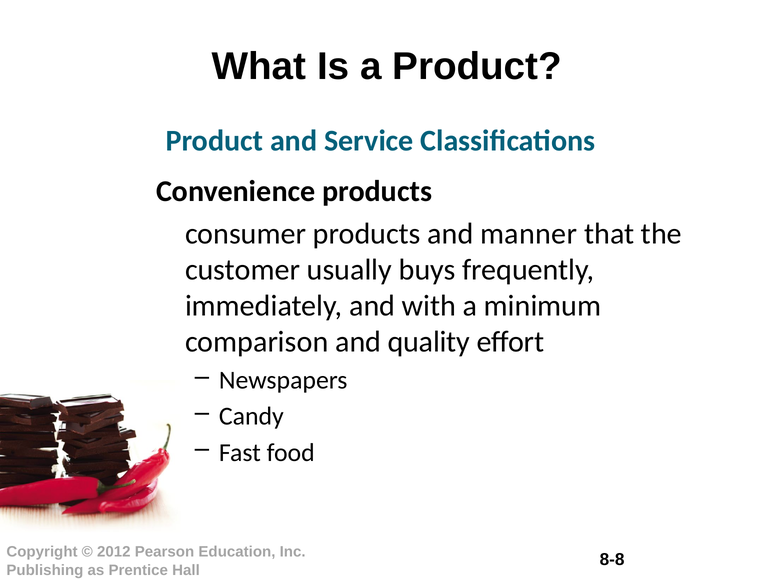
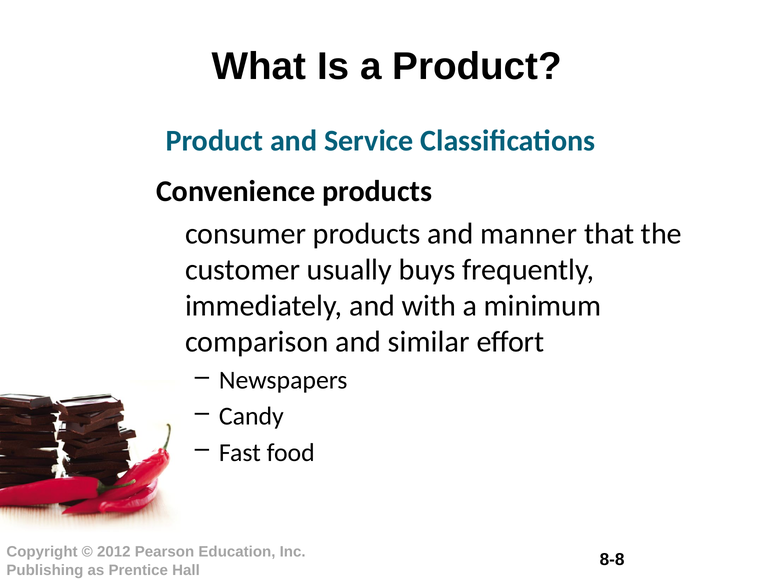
quality: quality -> similar
